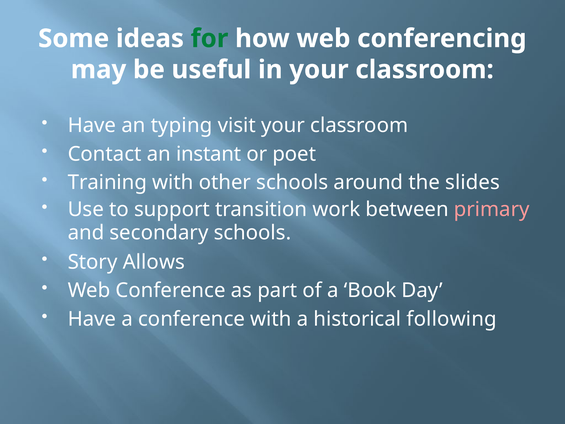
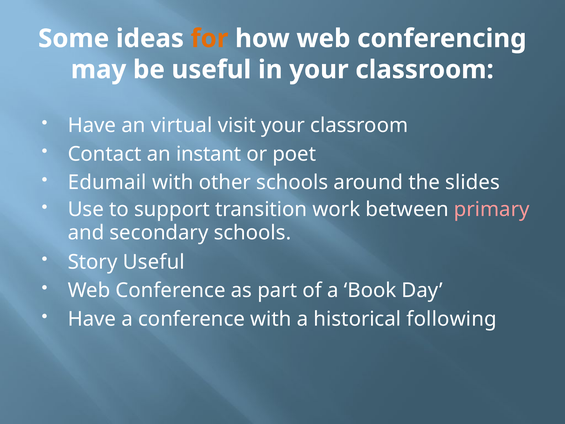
for colour: green -> orange
typing: typing -> virtual
Training: Training -> Edumail
Story Allows: Allows -> Useful
